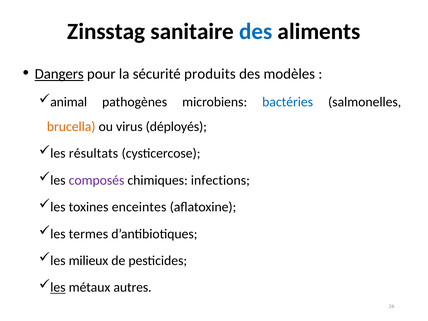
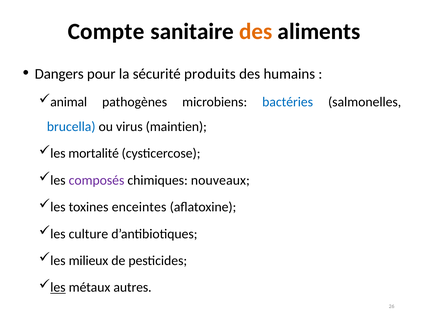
Zinsstag: Zinsstag -> Compte
des at (256, 32) colour: blue -> orange
Dangers underline: present -> none
modèles: modèles -> humains
brucella colour: orange -> blue
déployés: déployés -> maintien
résultats: résultats -> mortalité
infections: infections -> nouveaux
termes: termes -> culture
